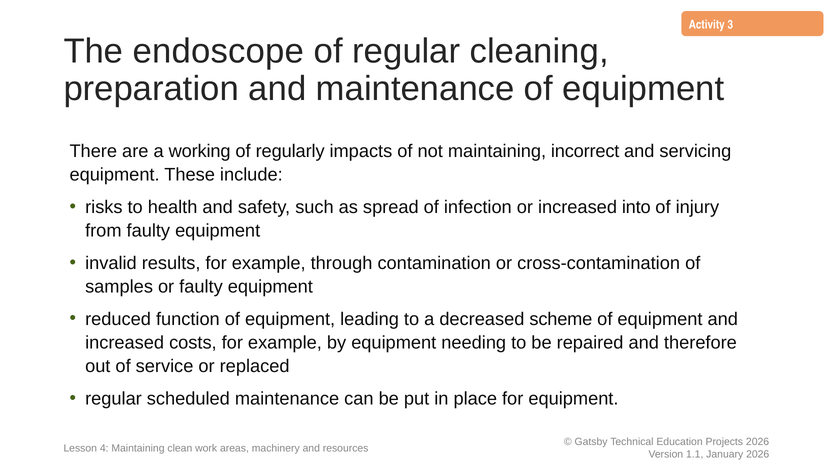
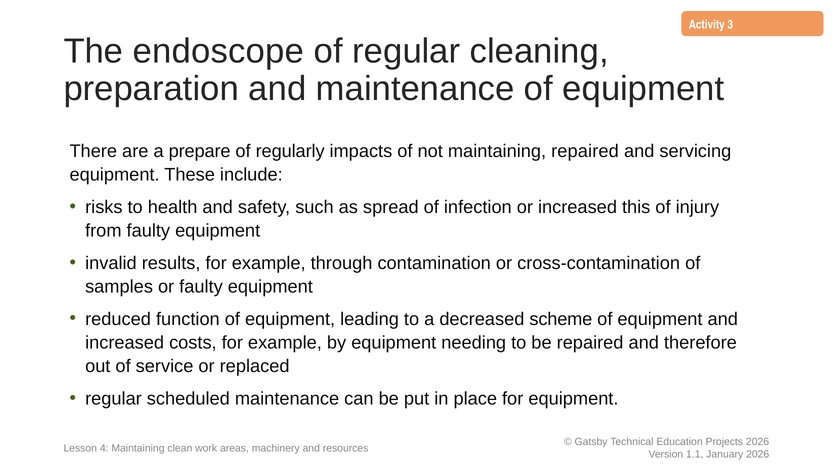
working: working -> prepare
maintaining incorrect: incorrect -> repaired
into: into -> this
